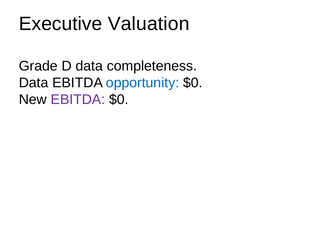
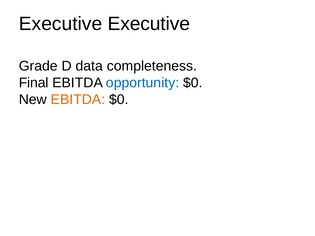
Executive Valuation: Valuation -> Executive
Data at (34, 83): Data -> Final
EBITDA at (78, 100) colour: purple -> orange
